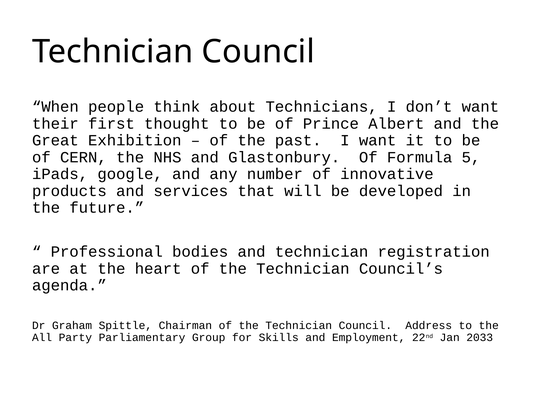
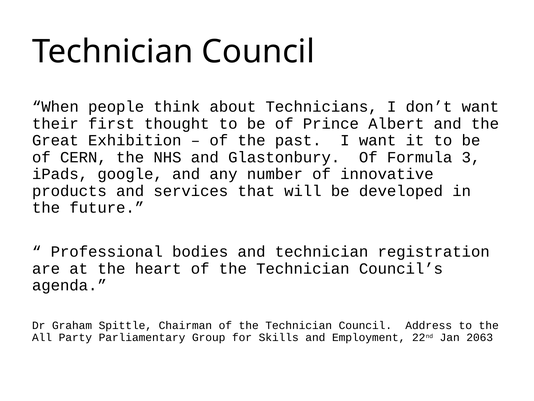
5: 5 -> 3
2033: 2033 -> 2063
